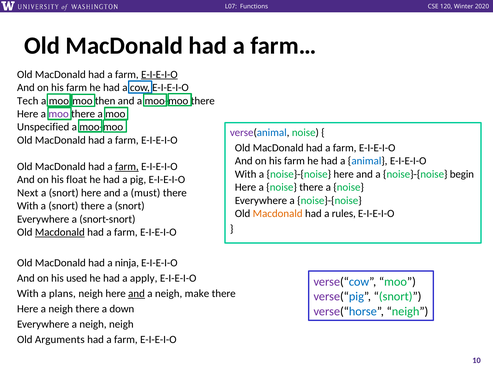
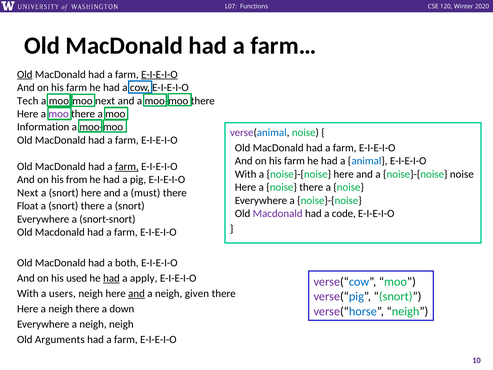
Old at (25, 74) underline: none -> present
moo-moo then: then -> next
Unspecified: Unspecified -> Information
noise}-{noise begin: begin -> noise
float: float -> from
With at (28, 206): With -> Float
Macdonald at (278, 213) colour: orange -> purple
rules: rules -> code
Macdonald at (60, 232) underline: present -> none
ninja: ninja -> both
had at (111, 278) underline: none -> present
plans: plans -> users
make: make -> given
